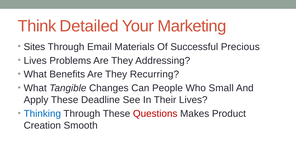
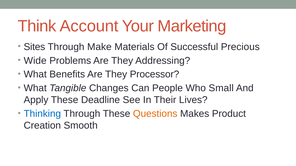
Detailed: Detailed -> Account
Email: Email -> Make
Lives at (35, 61): Lives -> Wide
Recurring: Recurring -> Processor
Questions colour: red -> orange
